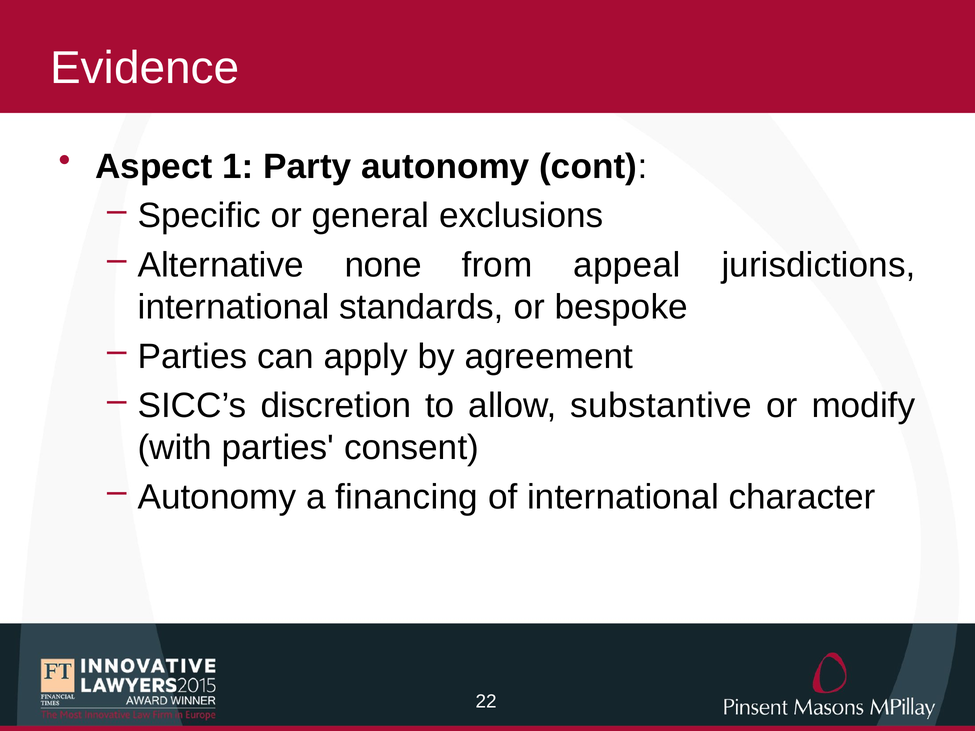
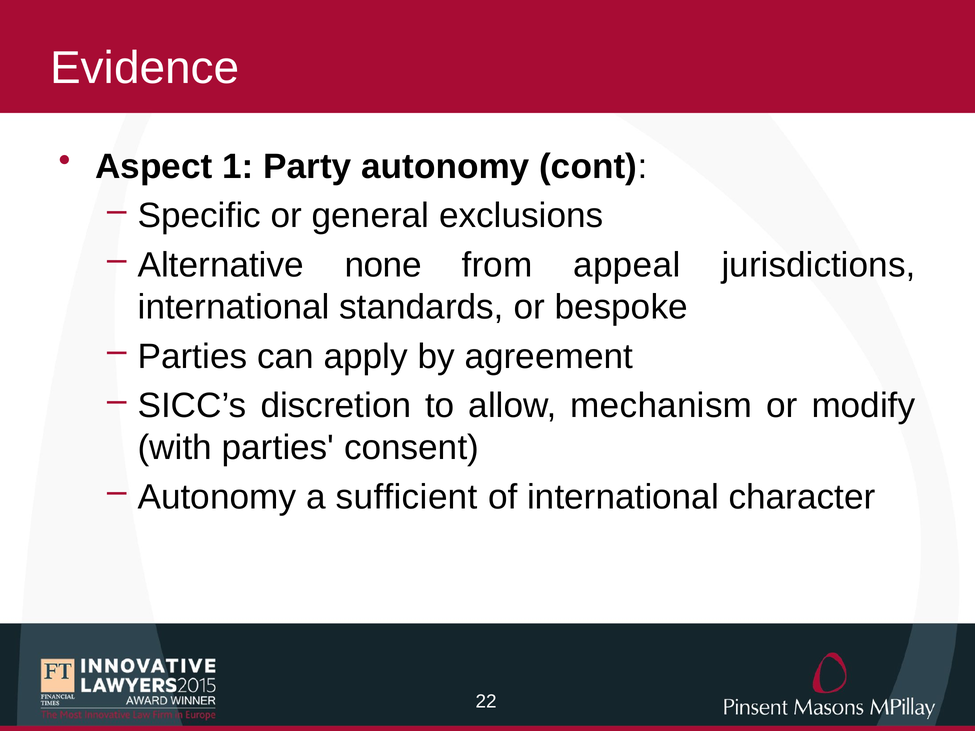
substantive: substantive -> mechanism
financing: financing -> sufficient
